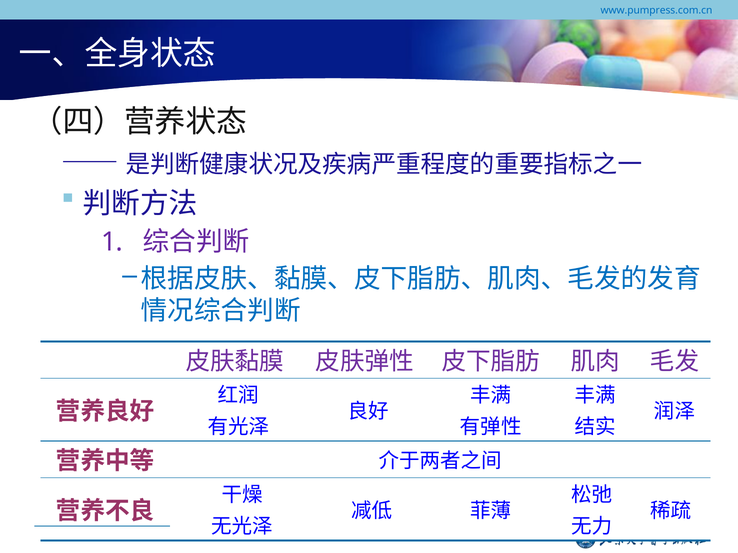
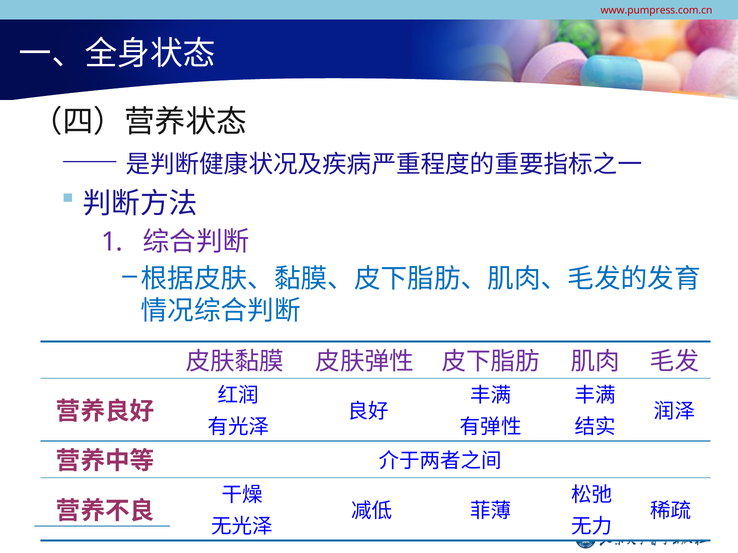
www.pumpress.com.cn colour: blue -> red
